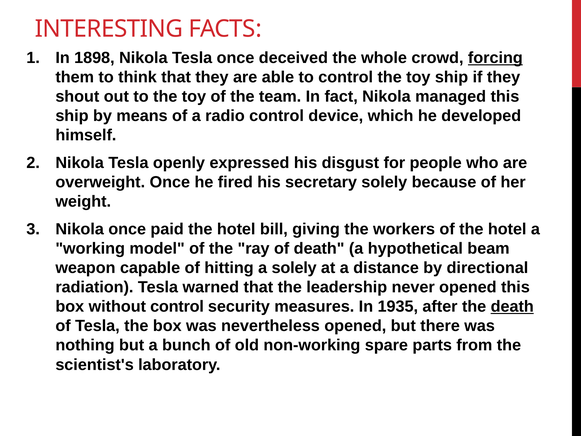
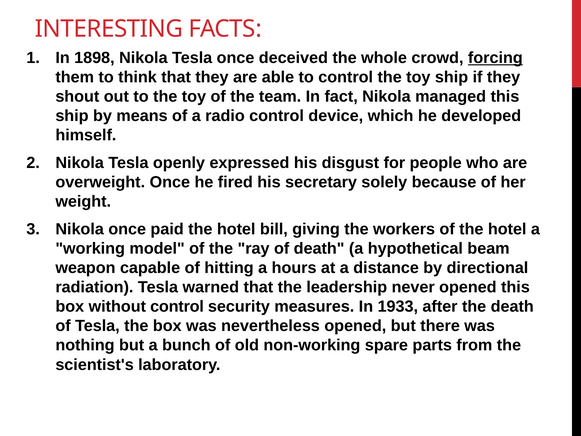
a solely: solely -> hours
1935: 1935 -> 1933
death at (512, 306) underline: present -> none
